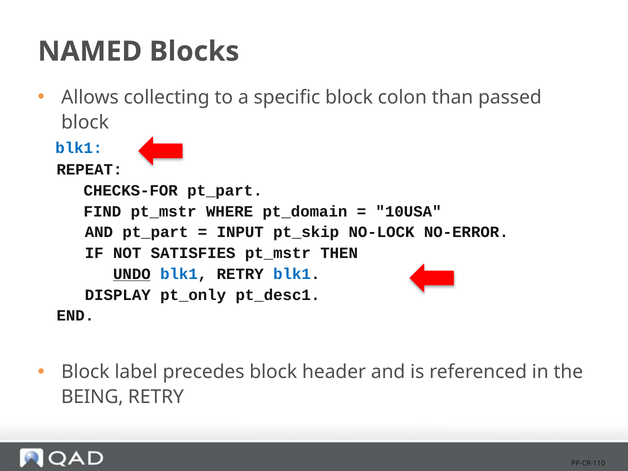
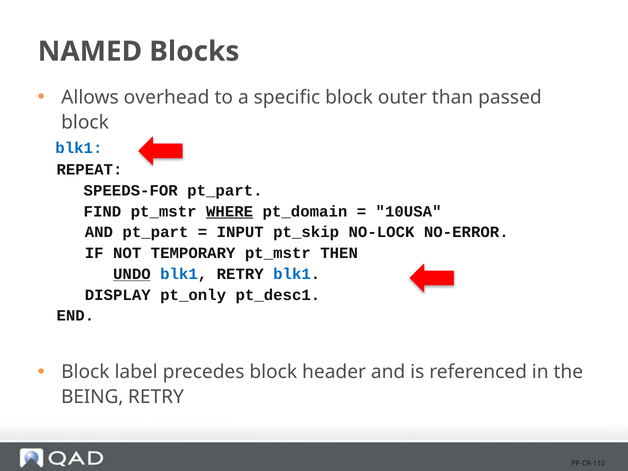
collecting: collecting -> overhead
colon: colon -> outer
CHECKS-FOR: CHECKS-FOR -> SPEEDS-FOR
WHERE underline: none -> present
SATISFIES: SATISFIES -> TEMPORARY
